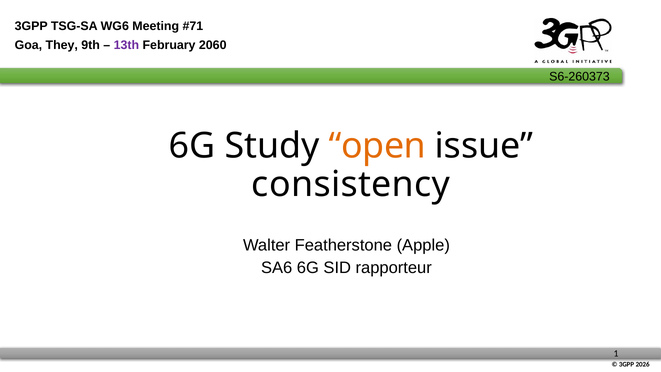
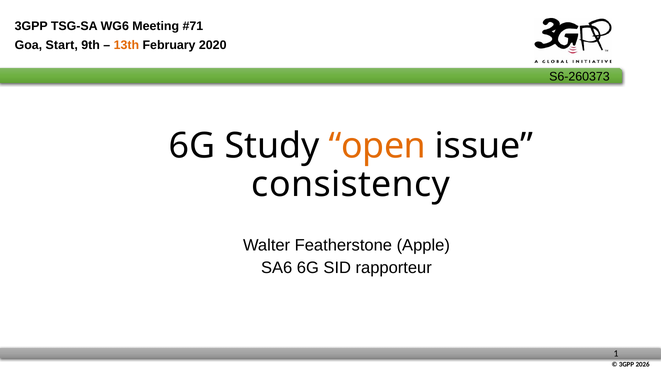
They: They -> Start
13th colour: purple -> orange
2060: 2060 -> 2020
